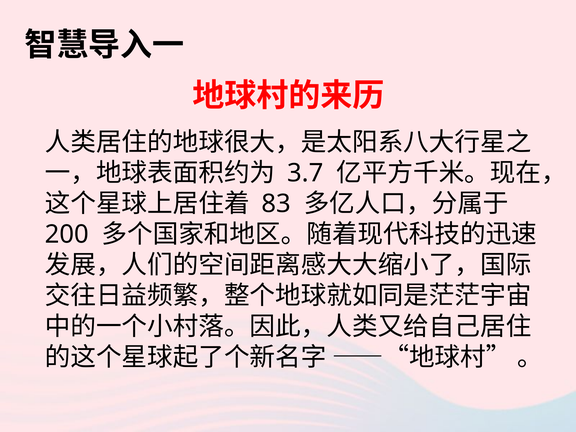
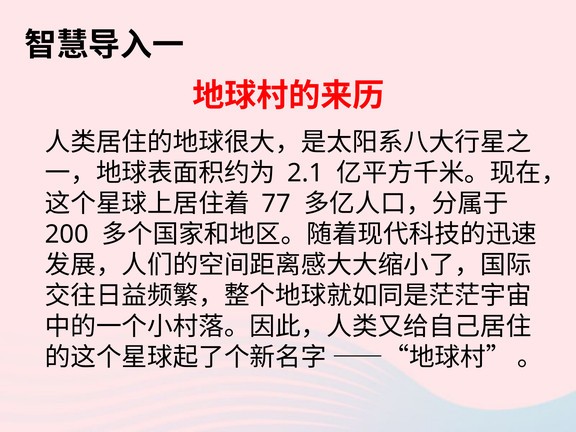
3.7: 3.7 -> 2.1
83: 83 -> 77
